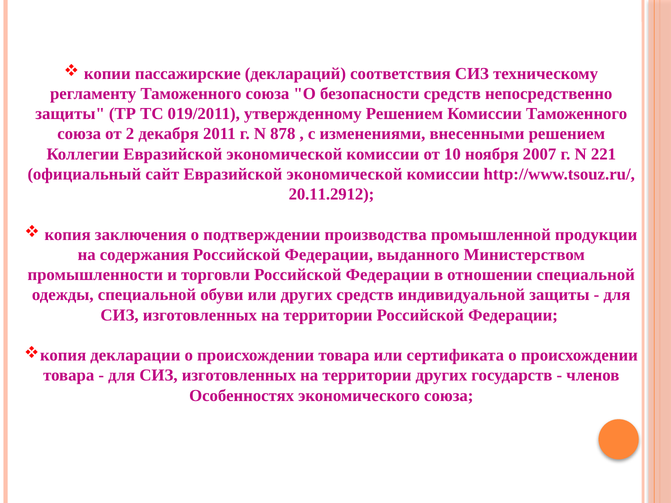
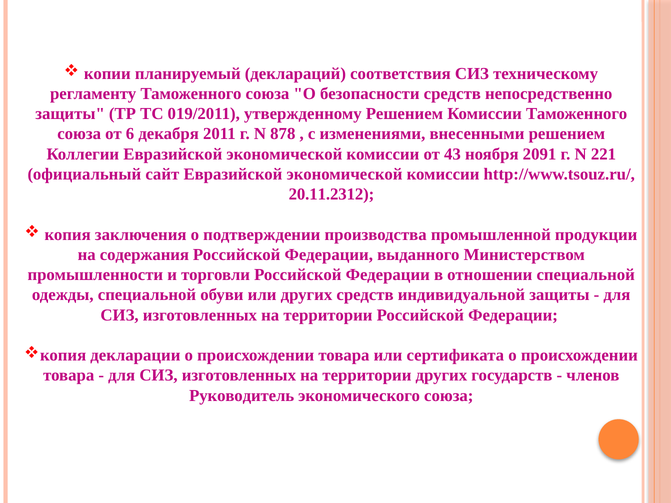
пассажирские: пассажирские -> планируемый
2: 2 -> 6
10: 10 -> 43
2007: 2007 -> 2091
20.11.2912: 20.11.2912 -> 20.11.2312
Особенностях: Особенностях -> Руководитель
